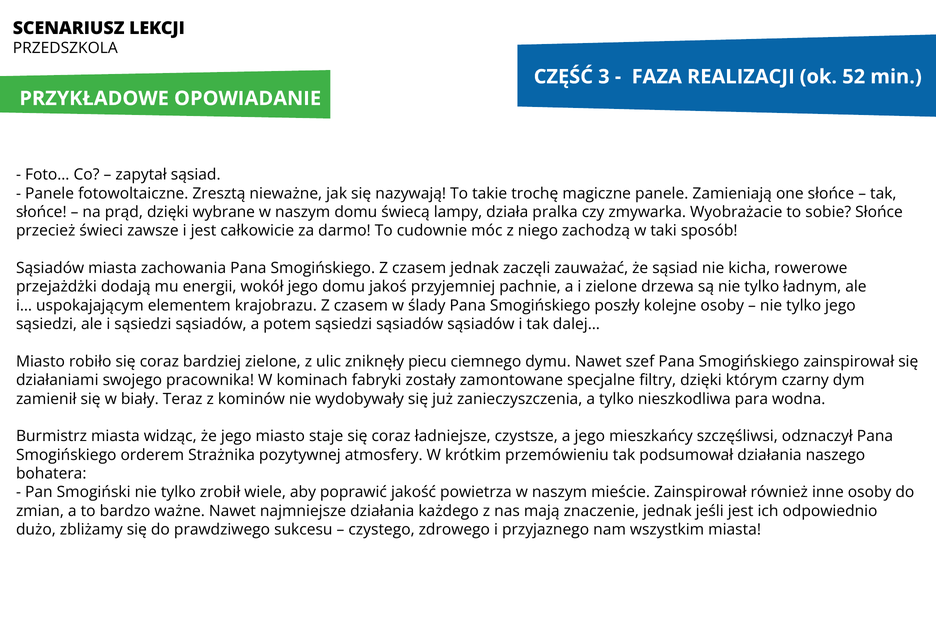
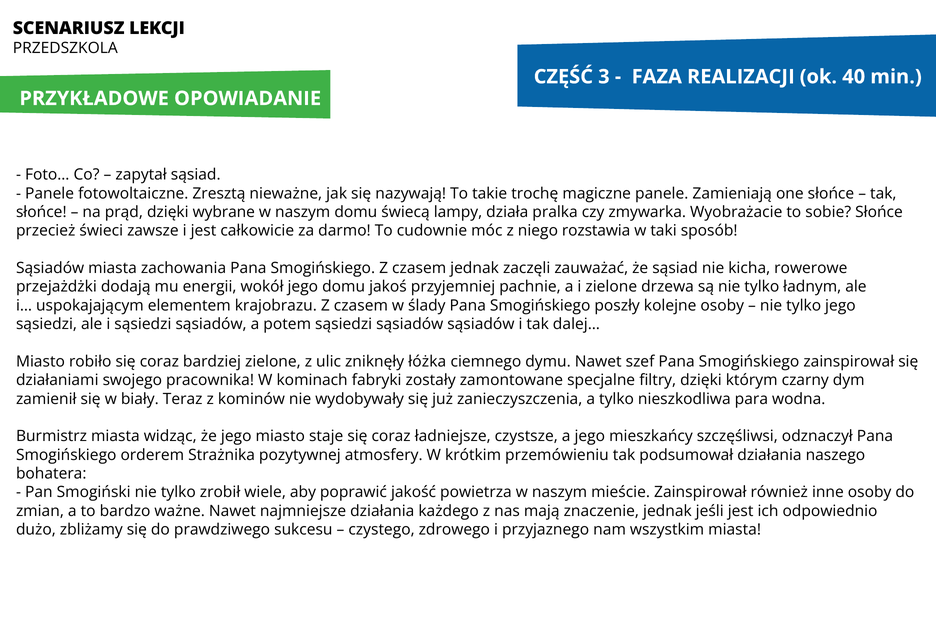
52: 52 -> 40
zachodzą: zachodzą -> rozstawia
piecu: piecu -> łóżka
